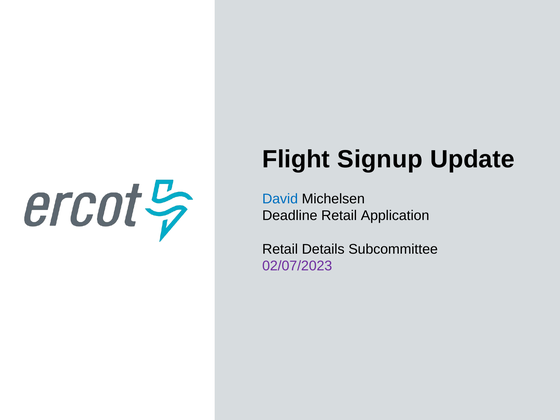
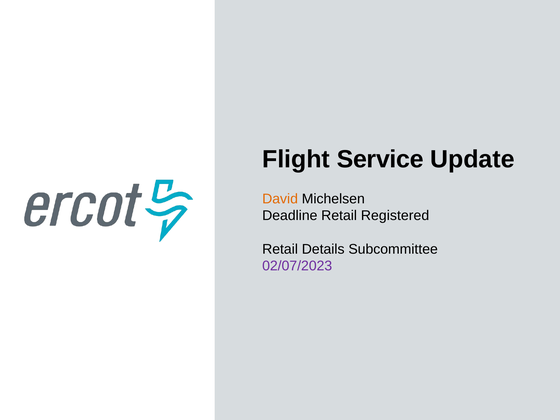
Signup: Signup -> Service
David colour: blue -> orange
Application: Application -> Registered
